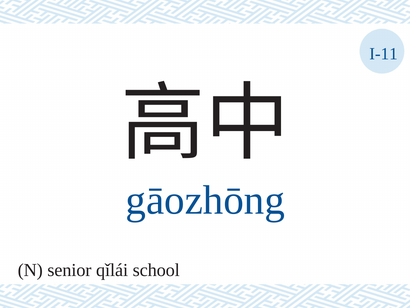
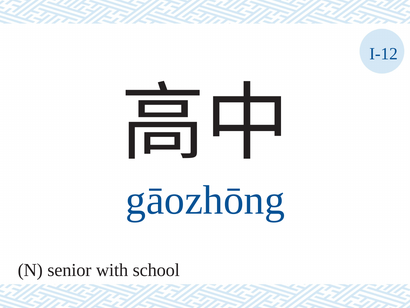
I-11: I-11 -> I-12
qǐlái: qǐlái -> with
